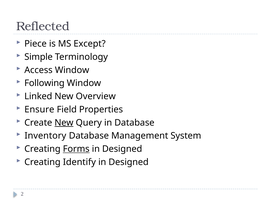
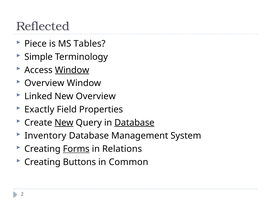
Except: Except -> Tables
Window at (72, 70) underline: none -> present
Following at (44, 83): Following -> Overview
Ensure: Ensure -> Exactly
Database at (134, 122) underline: none -> present
Designed at (122, 148): Designed -> Relations
Identify: Identify -> Buttons
Designed at (129, 161): Designed -> Common
